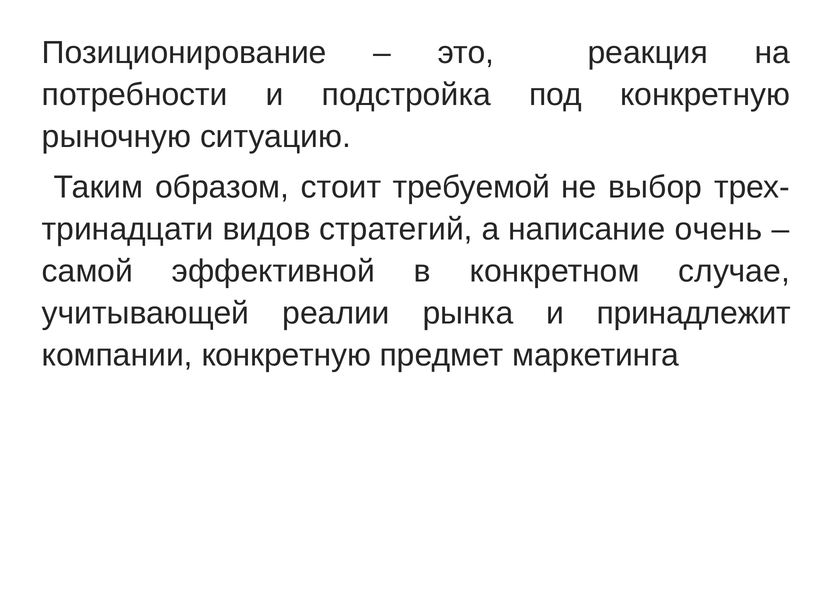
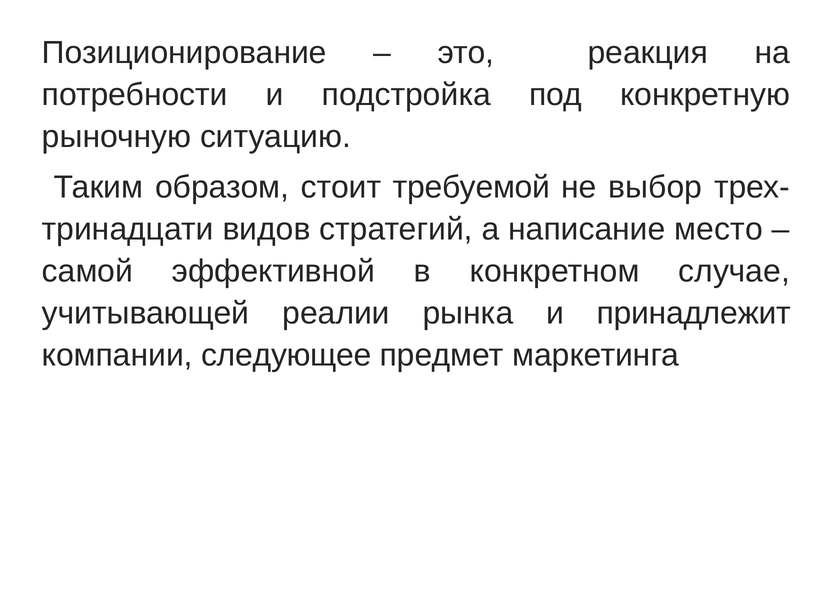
очень: очень -> место
компании конкретную: конкретную -> следующее
